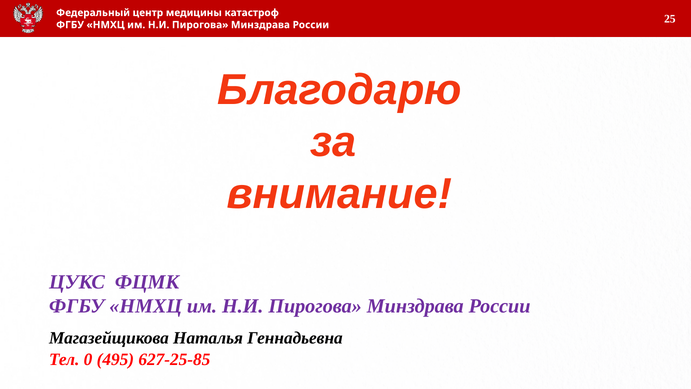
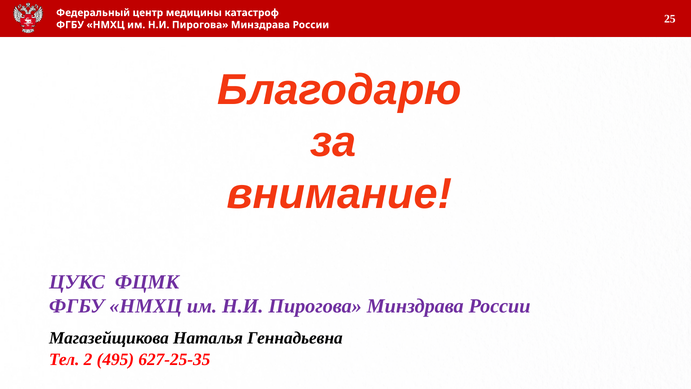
0: 0 -> 2
627-25-85: 627-25-85 -> 627-25-35
